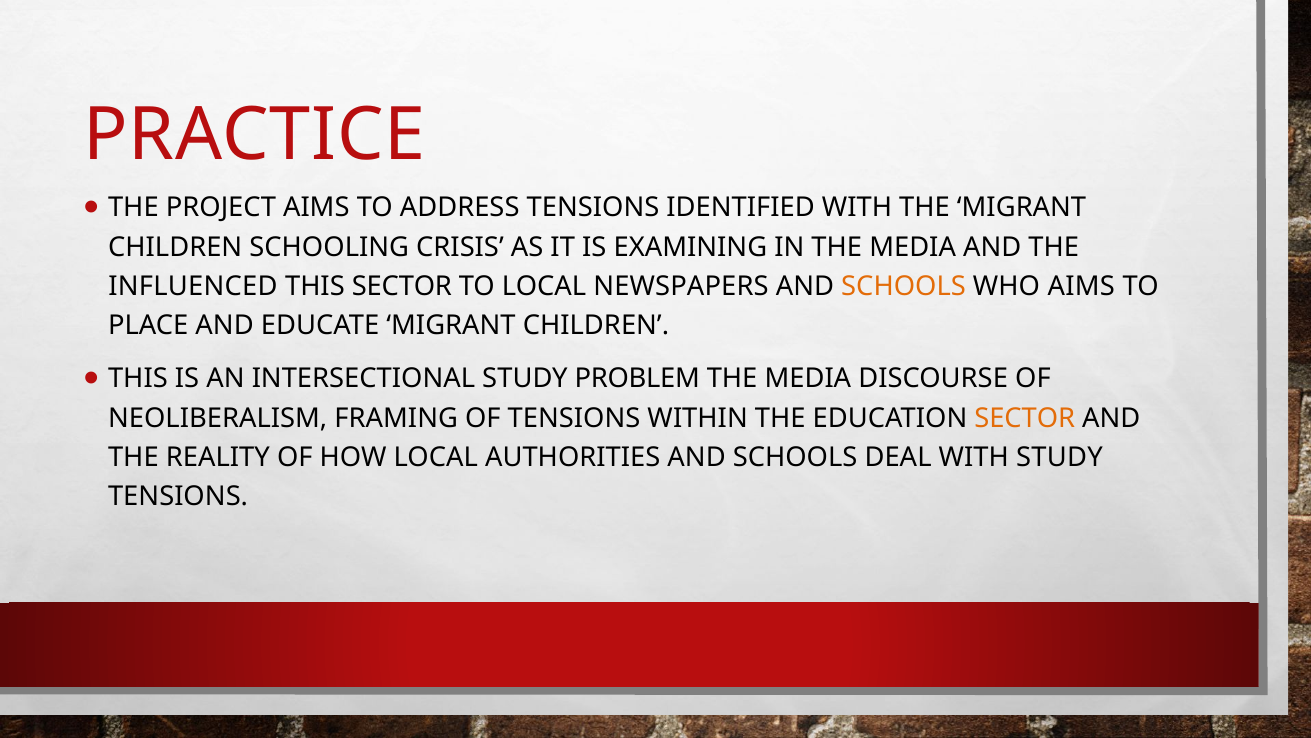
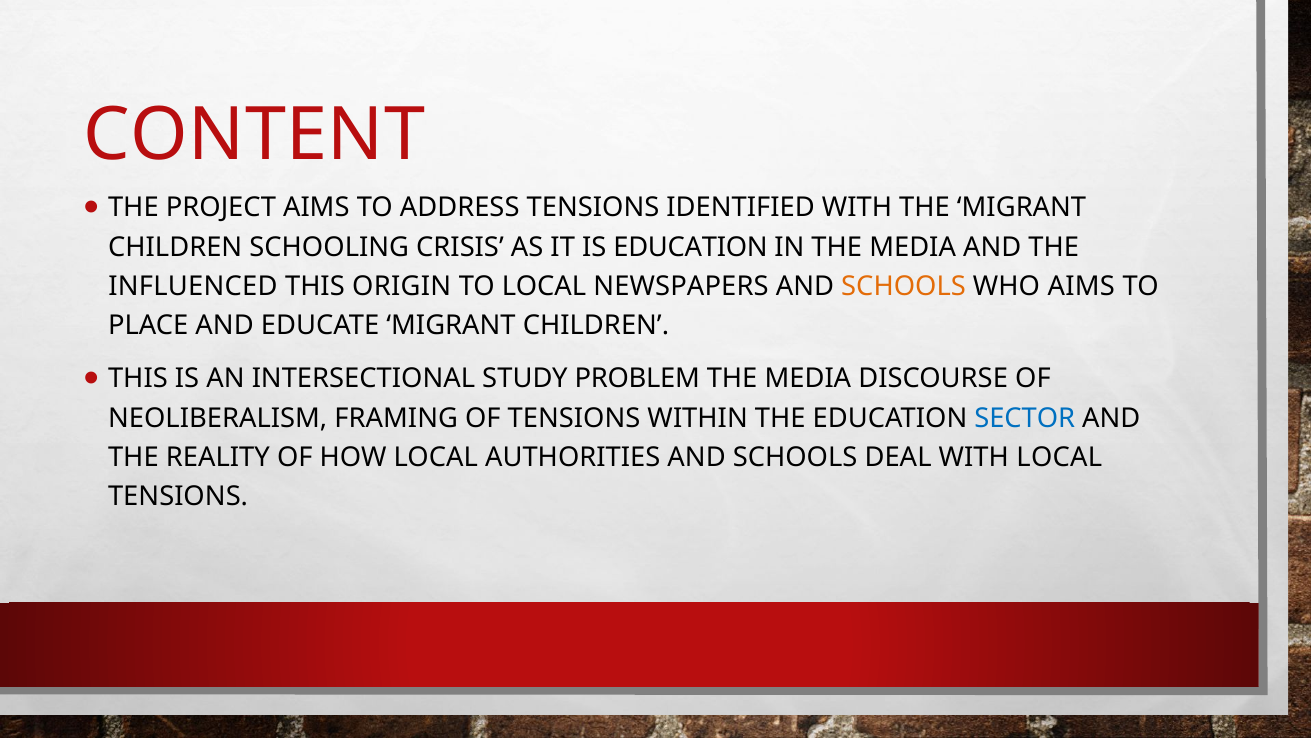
PRACTICE: PRACTICE -> CONTENT
IS EXAMINING: EXAMINING -> EDUCATION
THIS SECTOR: SECTOR -> ORIGIN
SECTOR at (1025, 418) colour: orange -> blue
WITH STUDY: STUDY -> LOCAL
